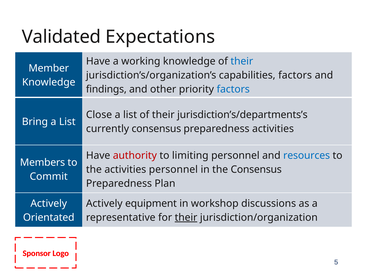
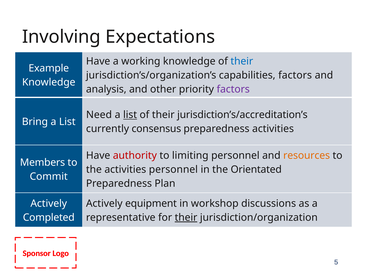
Validated: Validated -> Involving
Member: Member -> Example
findings: findings -> analysis
factors at (233, 89) colour: blue -> purple
Close: Close -> Need
list at (130, 115) underline: none -> present
jurisdiction’s/departments’s: jurisdiction’s/departments’s -> jurisdiction’s/accreditation’s
resources colour: blue -> orange
the Consensus: Consensus -> Orientated
Orientated: Orientated -> Completed
